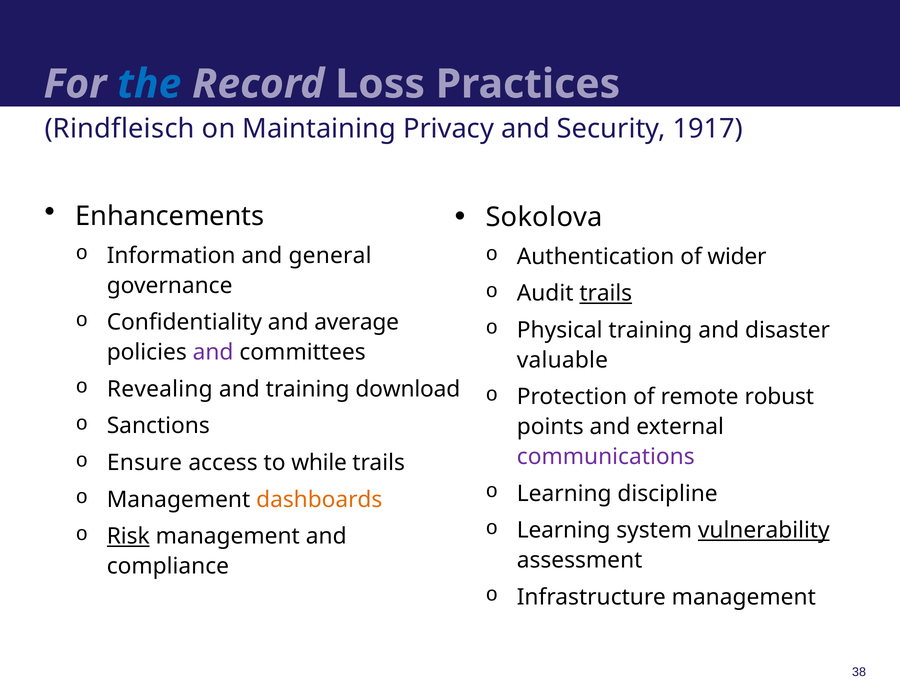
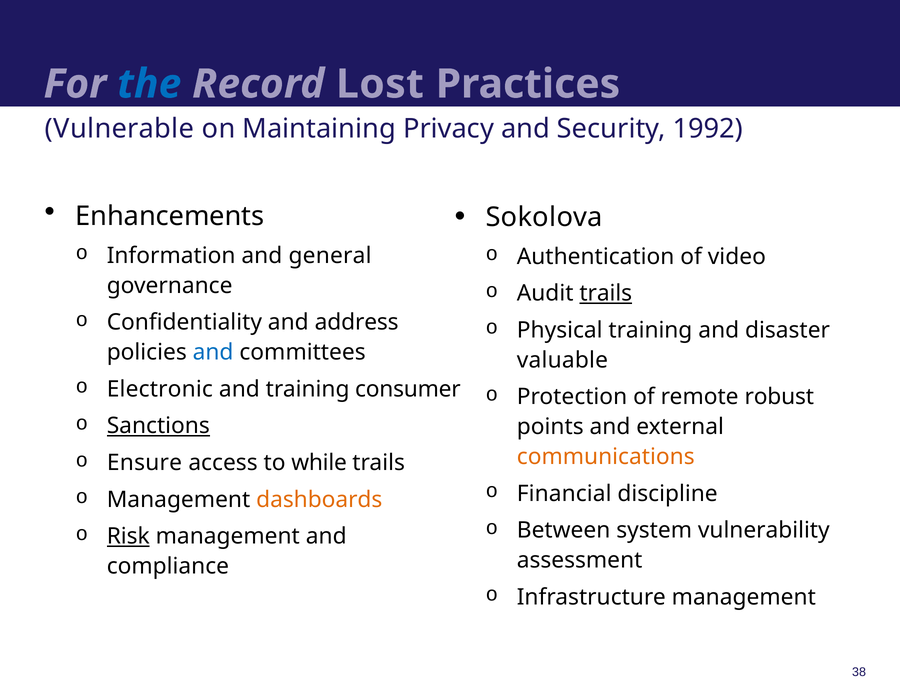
Loss: Loss -> Lost
Rindfleisch: Rindfleisch -> Vulnerable
1917: 1917 -> 1992
wider: wider -> video
average: average -> address
and at (213, 353) colour: purple -> blue
Revealing: Revealing -> Electronic
download: download -> consumer
Sanctions underline: none -> present
communications colour: purple -> orange
Learning at (564, 494): Learning -> Financial
Learning at (564, 531): Learning -> Between
vulnerability underline: present -> none
